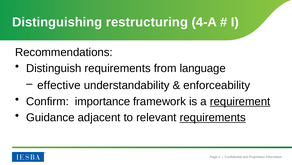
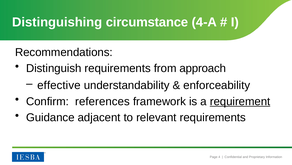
restructuring: restructuring -> circumstance
language: language -> approach
importance: importance -> references
requirements at (213, 117) underline: present -> none
